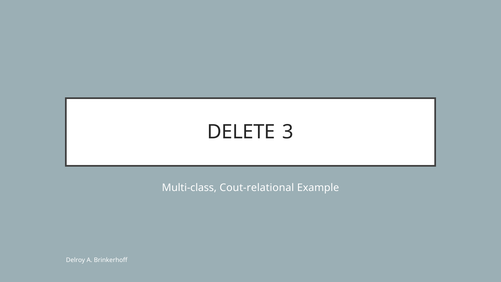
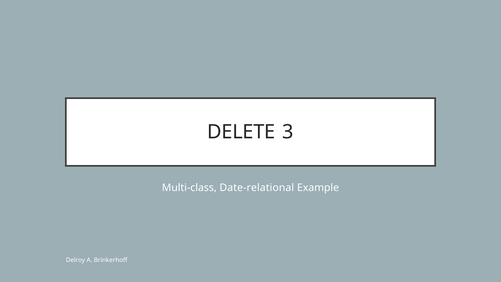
Cout-relational: Cout-relational -> Date-relational
